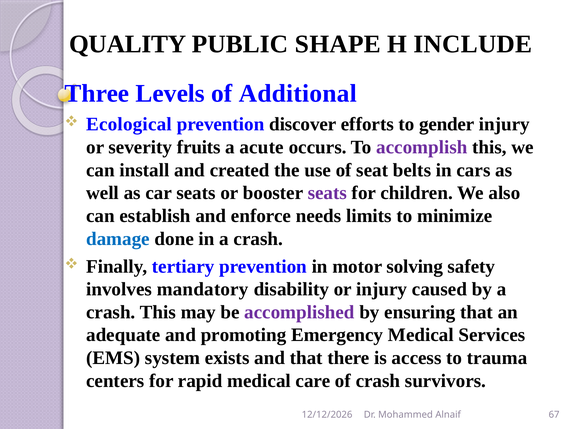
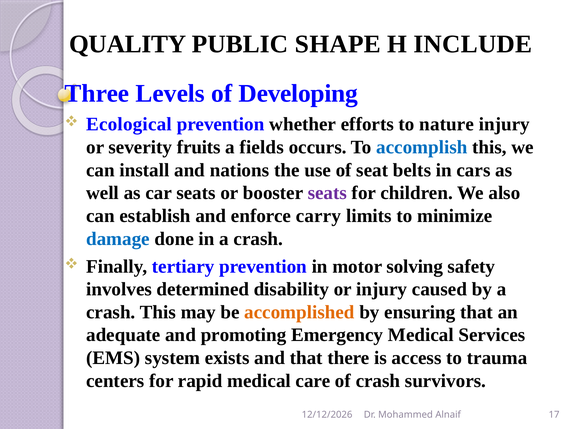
Additional: Additional -> Developing
discover: discover -> whether
gender: gender -> nature
acute: acute -> fields
accomplish colour: purple -> blue
created: created -> nations
needs: needs -> carry
mandatory: mandatory -> determined
accomplished colour: purple -> orange
67: 67 -> 17
